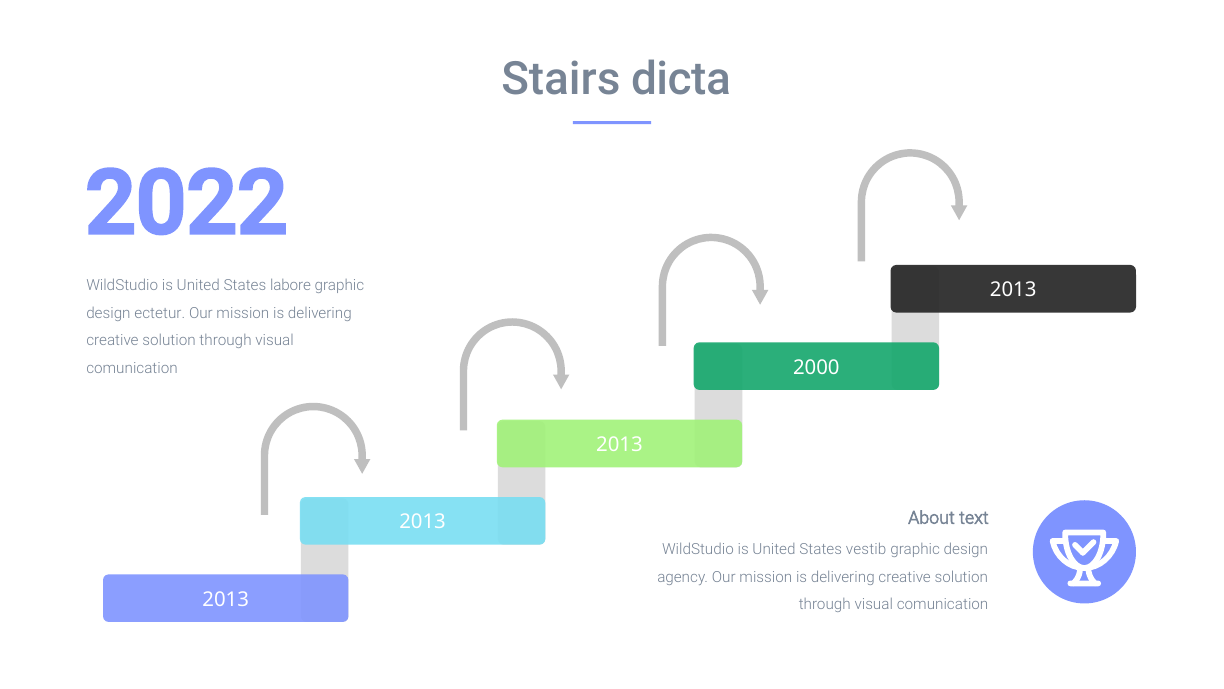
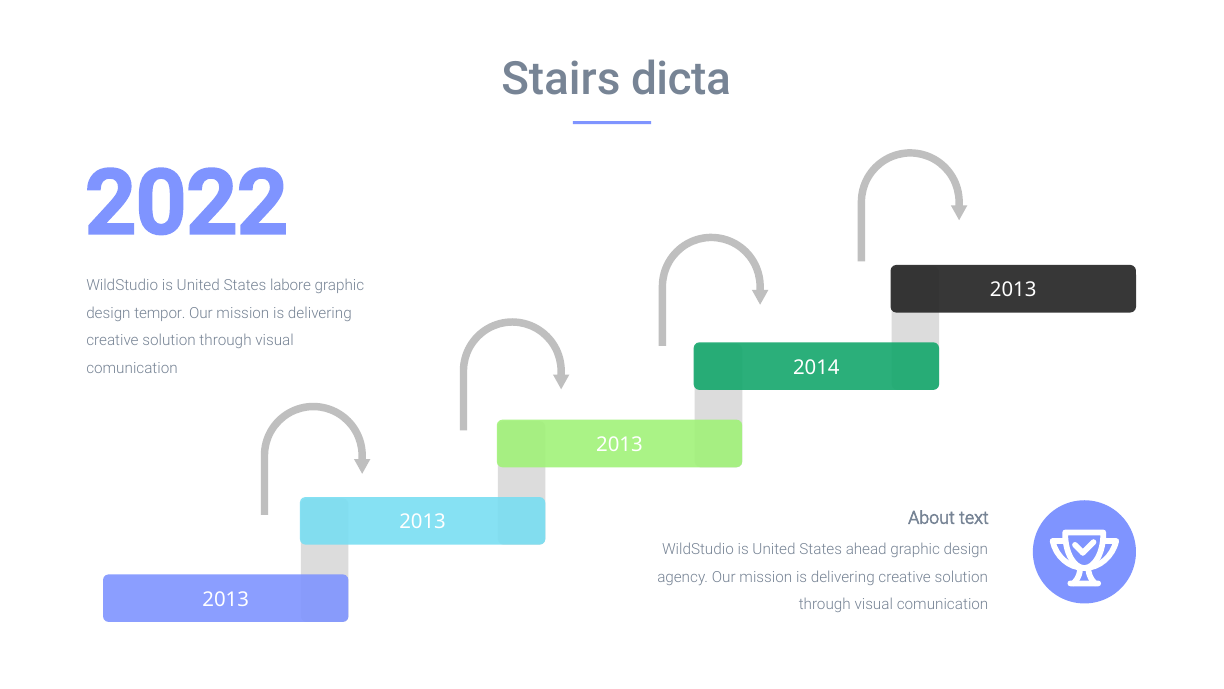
ectetur: ectetur -> tempor
2000: 2000 -> 2014
vestib: vestib -> ahead
